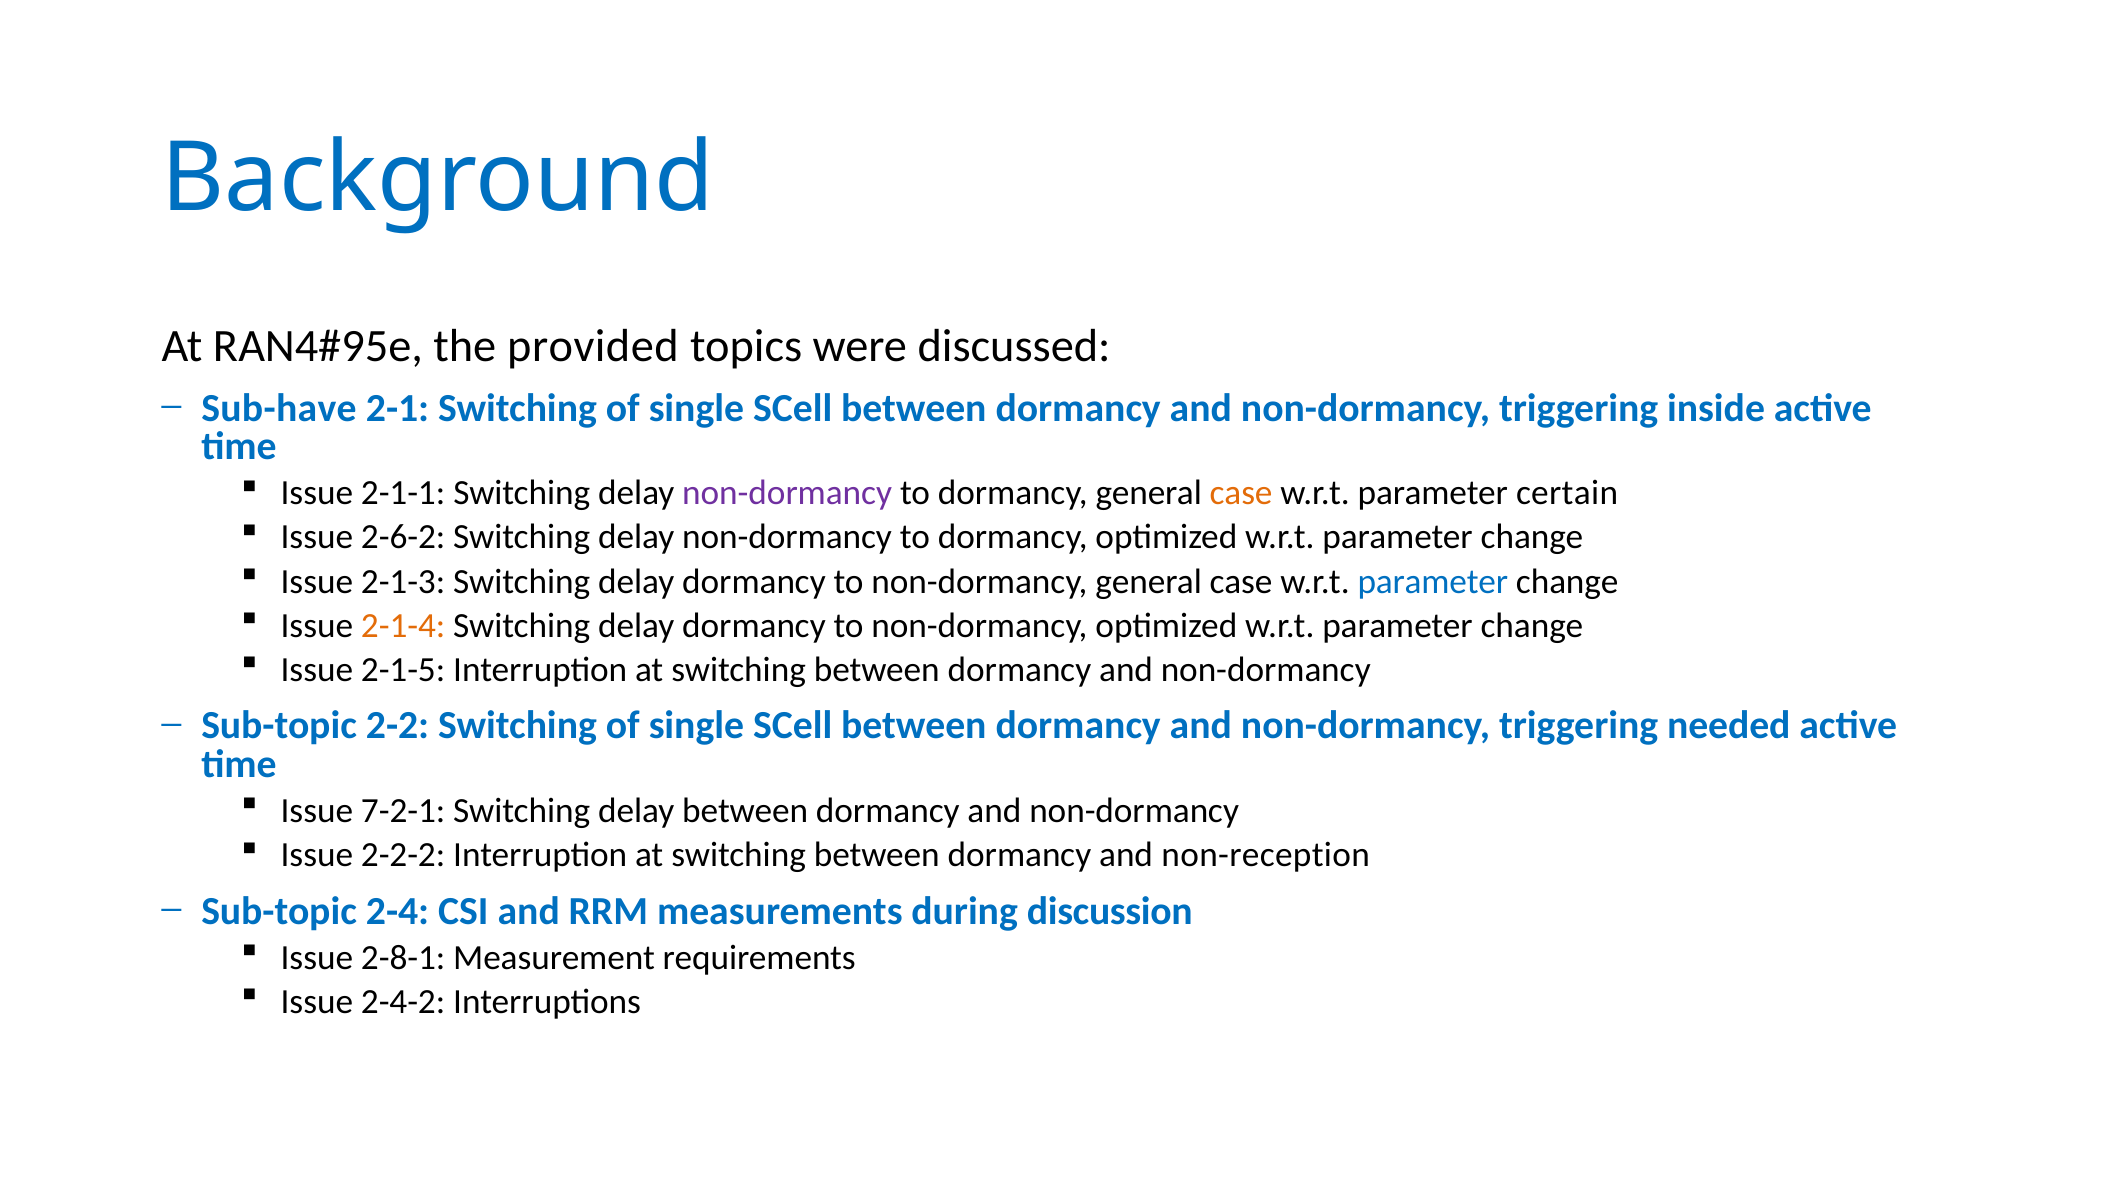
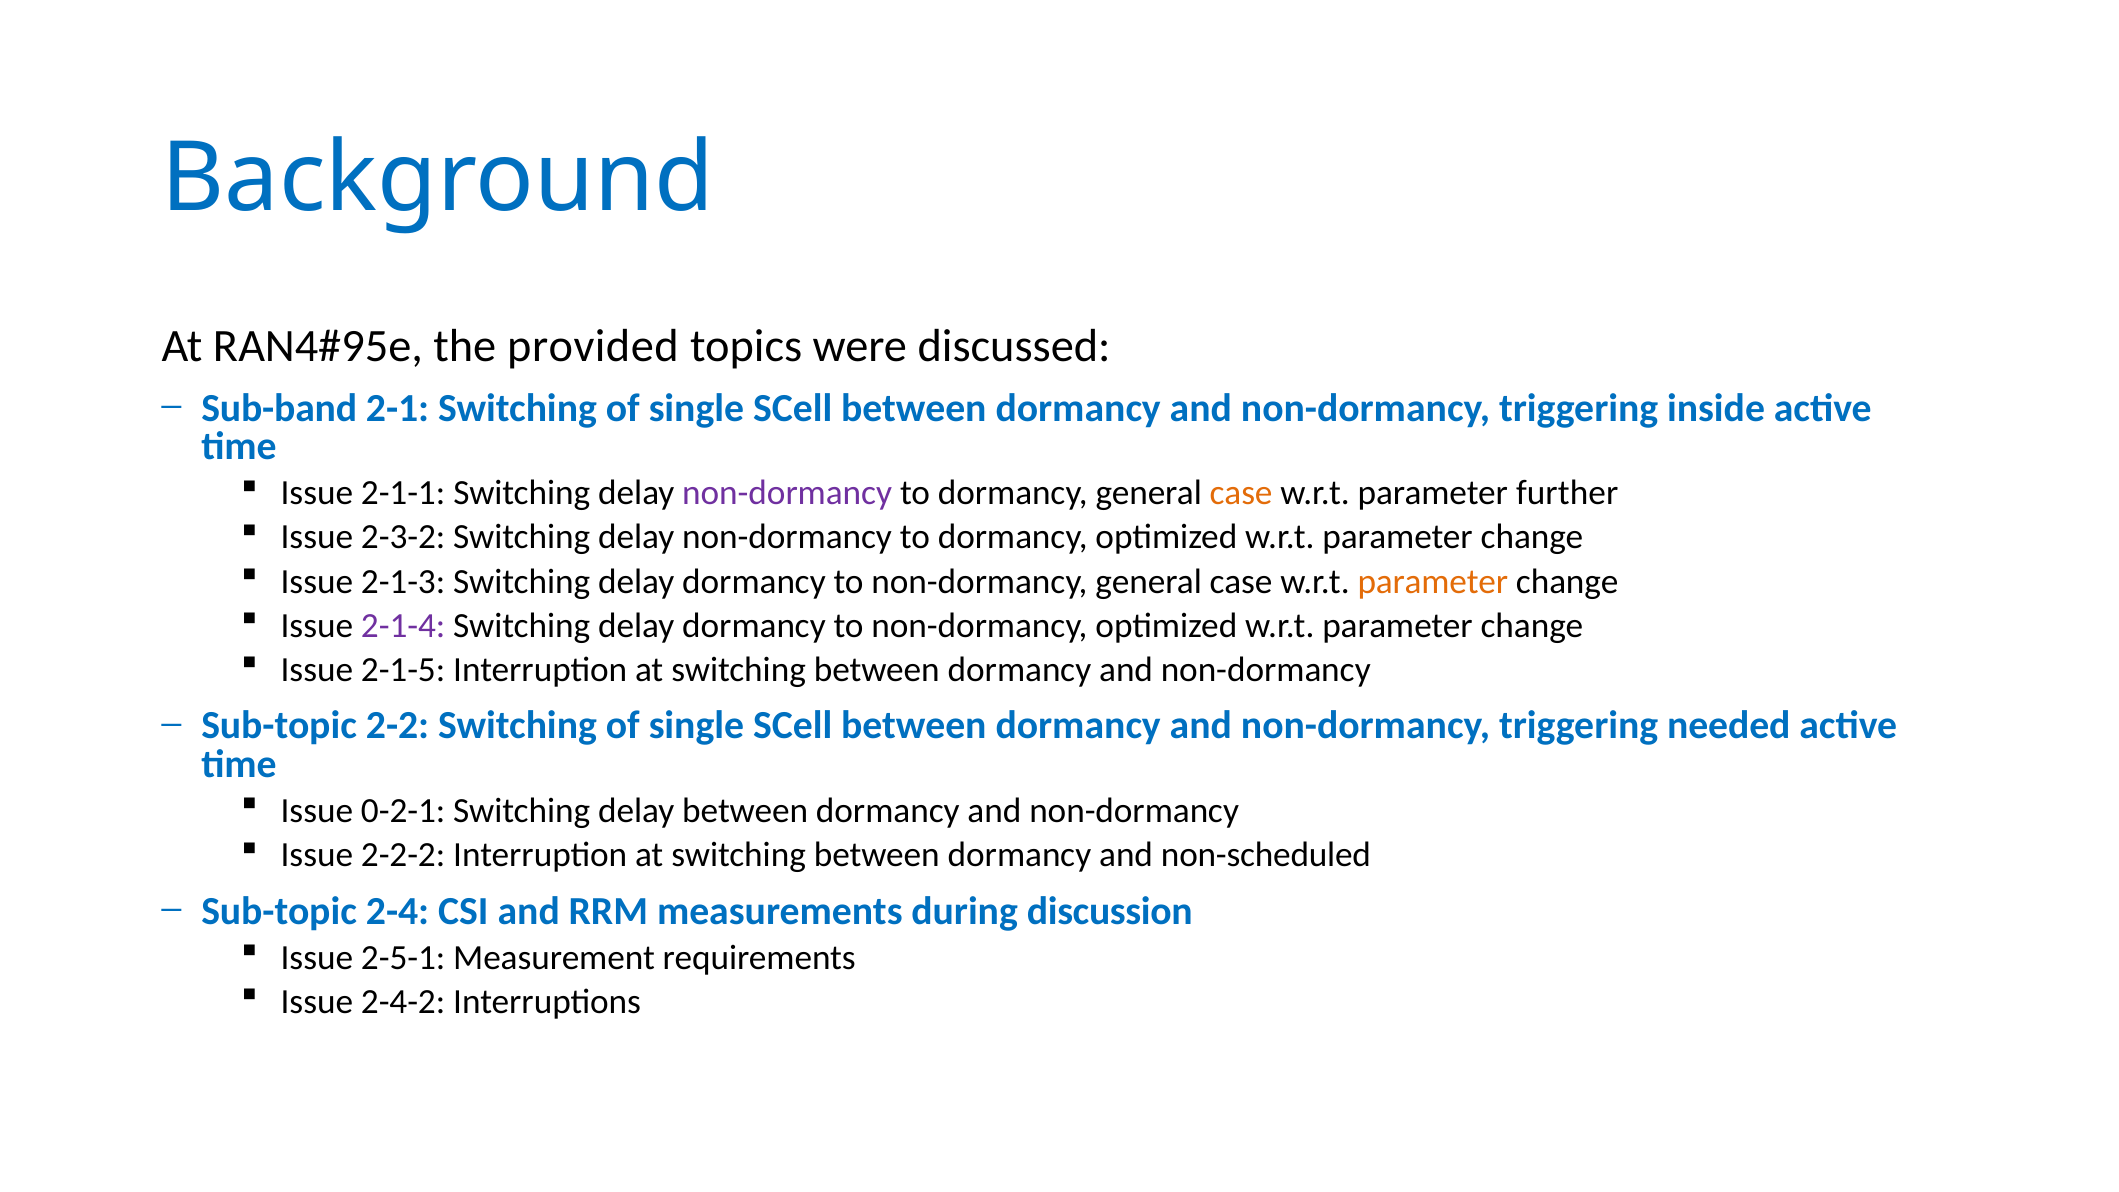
Sub-have: Sub-have -> Sub-band
certain: certain -> further
2-6-2: 2-6-2 -> 2-3-2
parameter at (1433, 581) colour: blue -> orange
2-1-4 colour: orange -> purple
7-2-1: 7-2-1 -> 0-2-1
non-reception: non-reception -> non-scheduled
2-8-1: 2-8-1 -> 2-5-1
